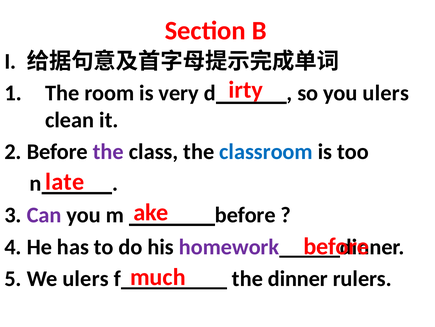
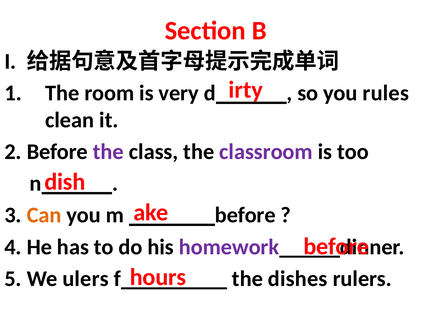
you ulers: ulers -> rules
classroom colour: blue -> purple
late: late -> dish
Can colour: purple -> orange
much: much -> hours
the dinner: dinner -> dishes
